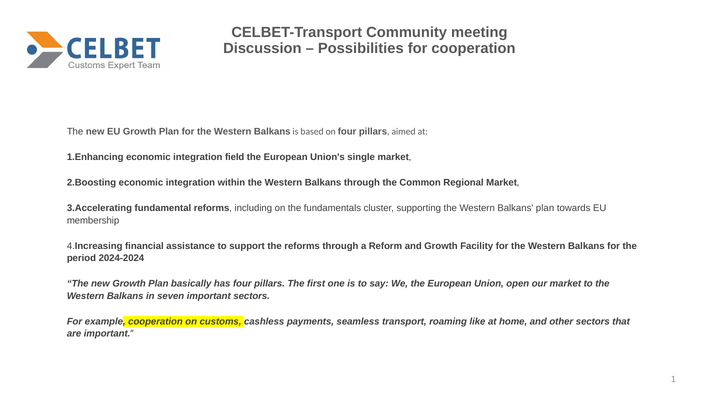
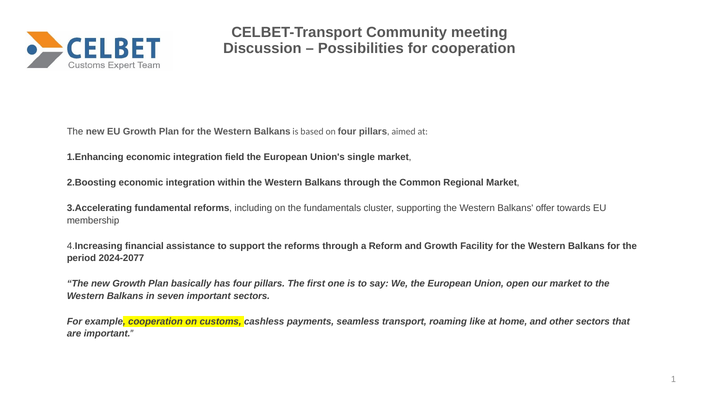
Balkans plan: plan -> offer
2024-2024: 2024-2024 -> 2024-2077
